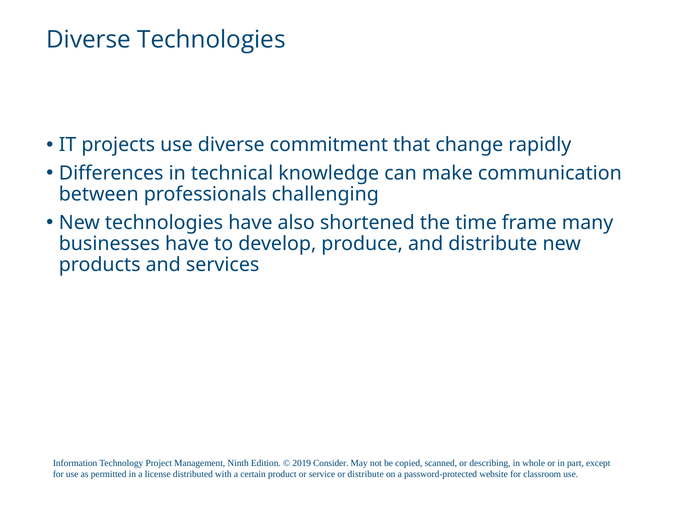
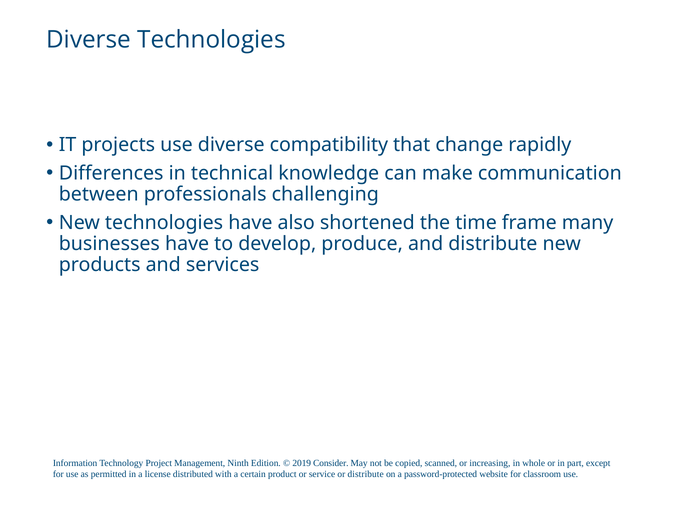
commitment: commitment -> compatibility
describing: describing -> increasing
